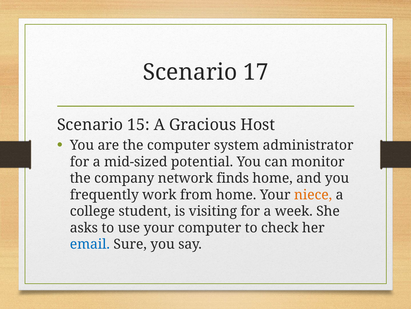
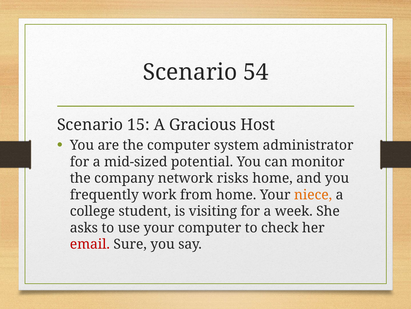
17: 17 -> 54
finds: finds -> risks
email colour: blue -> red
